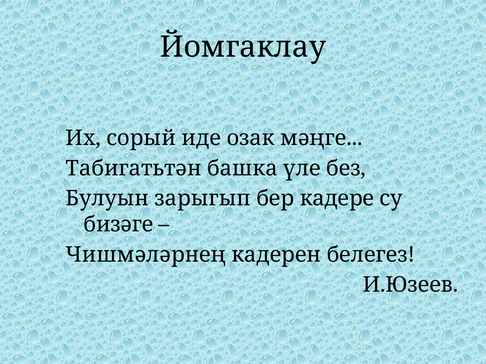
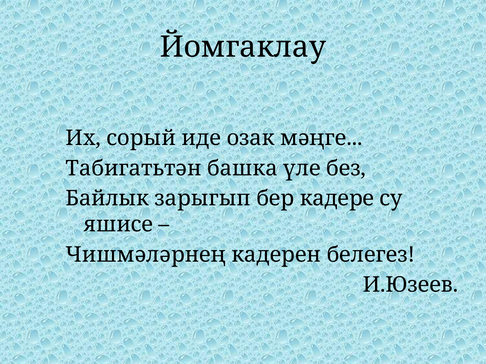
Булуын: Булуын -> Байлык
бизәге: бизәге -> яшисе
